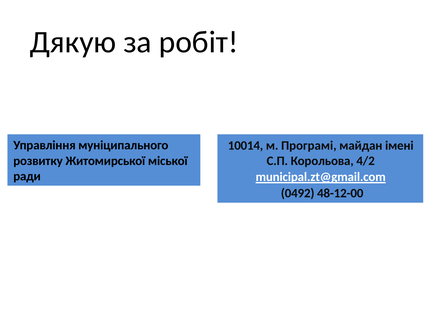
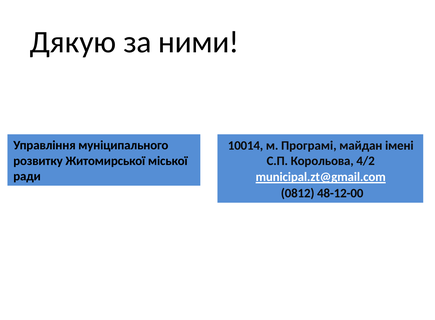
робіт: робіт -> ними
0492: 0492 -> 0812
